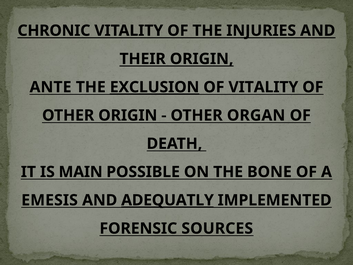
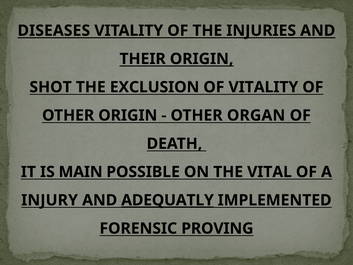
CHRONIC: CHRONIC -> DISEASES
ANTE: ANTE -> SHOT
EXCLUSION underline: present -> none
BONE: BONE -> VITAL
EMESIS: EMESIS -> INJURY
SOURCES: SOURCES -> PROVING
